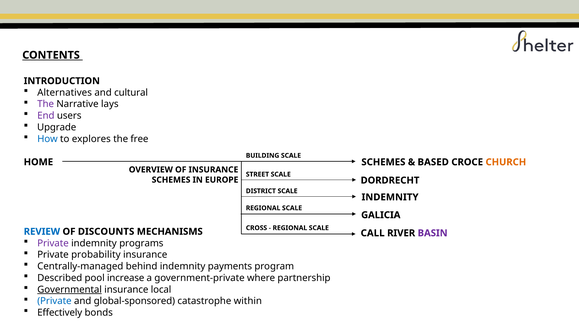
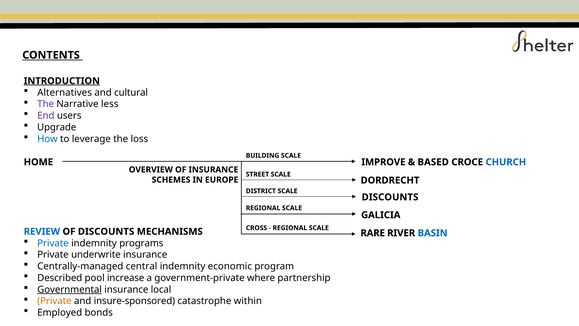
INTRODUCTION underline: none -> present
lays: lays -> less
explores: explores -> leverage
free: free -> loss
SCHEMES at (383, 162): SCHEMES -> IMPROVE
CHURCH colour: orange -> blue
INDEMNITY at (390, 197): INDEMNITY -> DISCOUNTS
CALL: CALL -> RARE
BASIN colour: purple -> blue
Private at (53, 243) colour: purple -> blue
probability: probability -> underwrite
behind: behind -> central
payments: payments -> economic
Private at (54, 301) colour: blue -> orange
global-sponsored: global-sponsored -> insure-sponsored
Effectively: Effectively -> Employed
